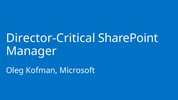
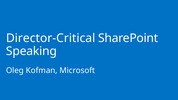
Manager: Manager -> Speaking
